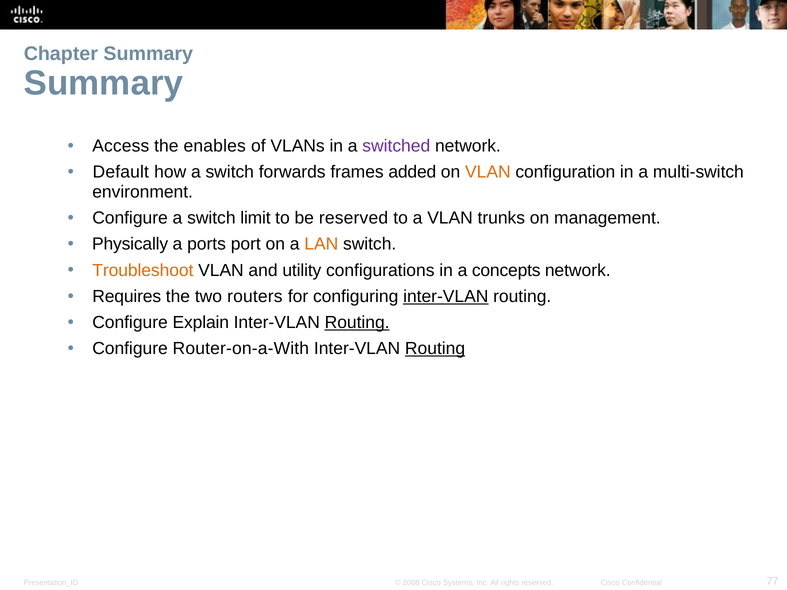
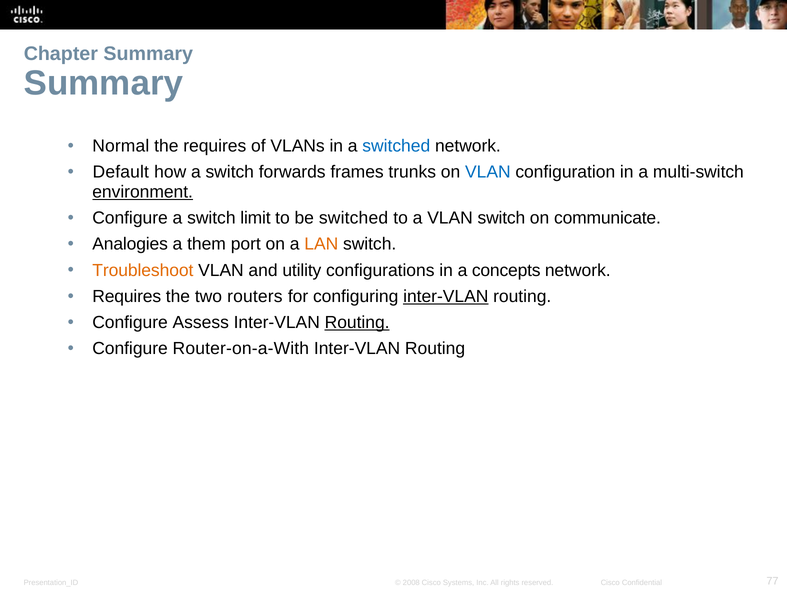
Access: Access -> Normal
the enables: enables -> requires
switched at (396, 146) colour: purple -> blue
added: added -> trunks
VLAN at (488, 172) colour: orange -> blue
environment underline: none -> present
be reserved: reserved -> switched
VLAN trunks: trunks -> switch
management: management -> communicate
Physically: Physically -> Analogies
ports: ports -> them
Explain: Explain -> Assess
Routing at (435, 349) underline: present -> none
